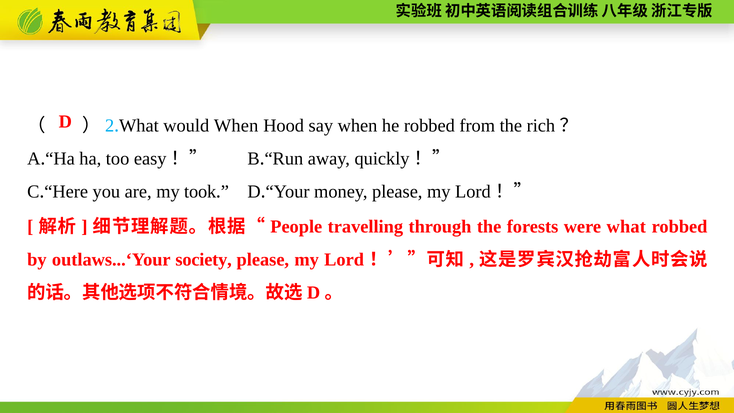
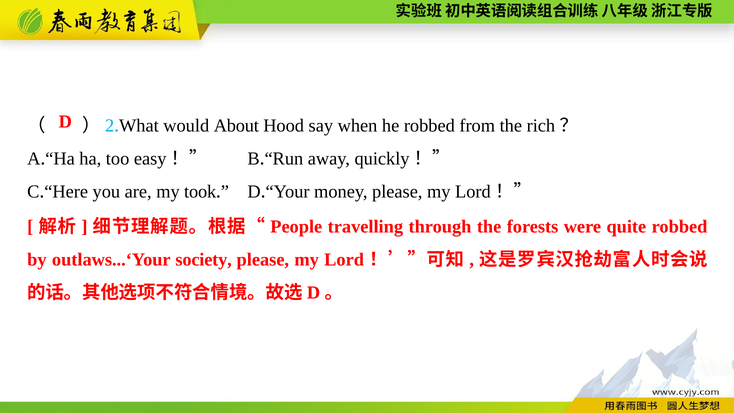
would When: When -> About
were what: what -> quite
